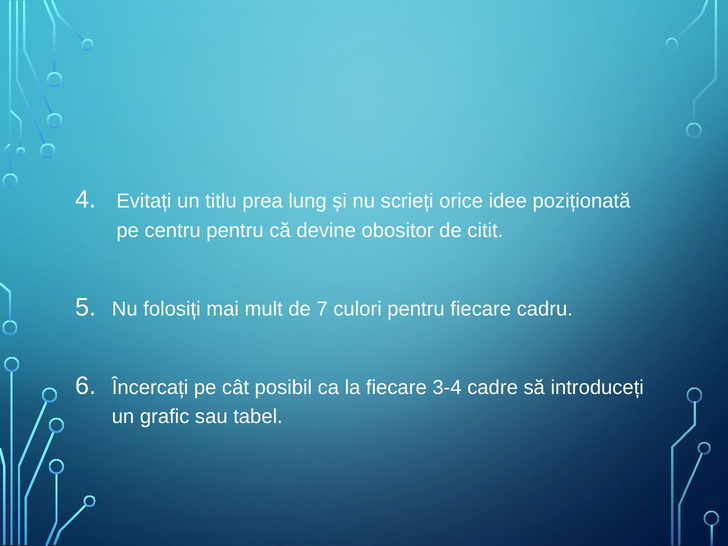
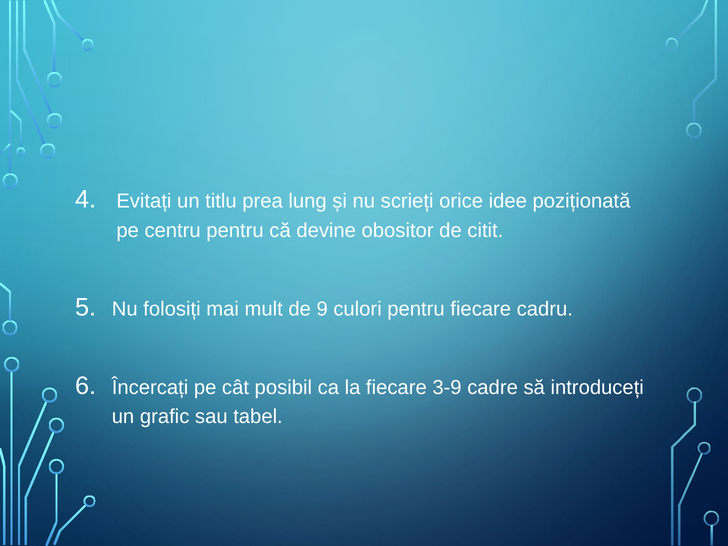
7: 7 -> 9
3-4: 3-4 -> 3-9
